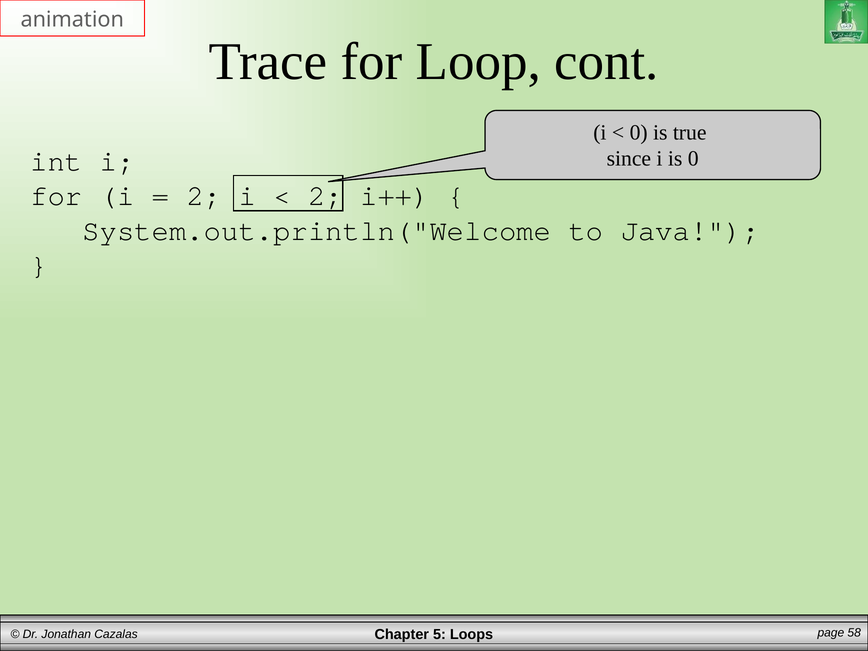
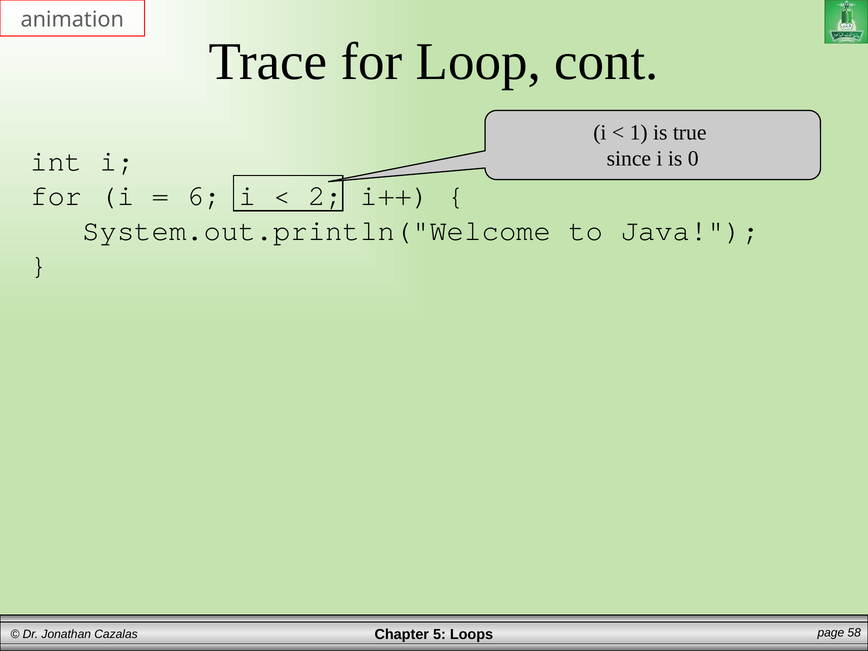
0 at (639, 133): 0 -> 1
2 at (204, 196): 2 -> 6
